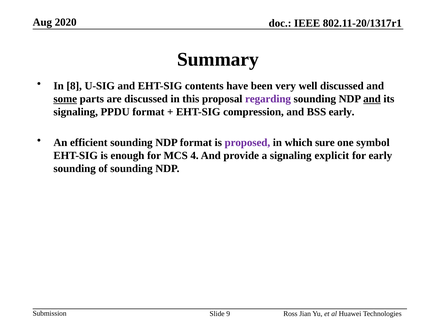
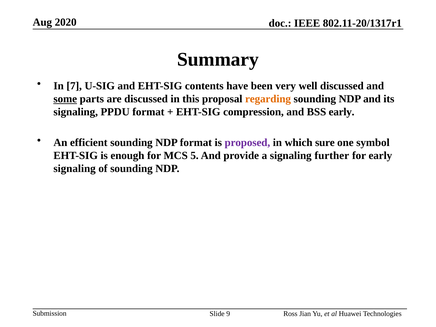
8: 8 -> 7
regarding colour: purple -> orange
and at (372, 99) underline: present -> none
4: 4 -> 5
explicit: explicit -> further
sounding at (75, 169): sounding -> signaling
